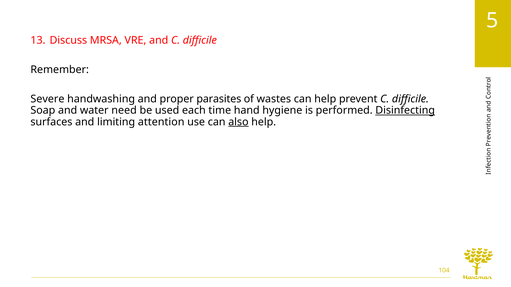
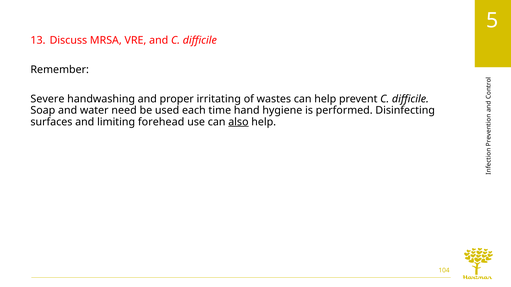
parasites: parasites -> irritating
Disinfecting underline: present -> none
attention: attention -> forehead
